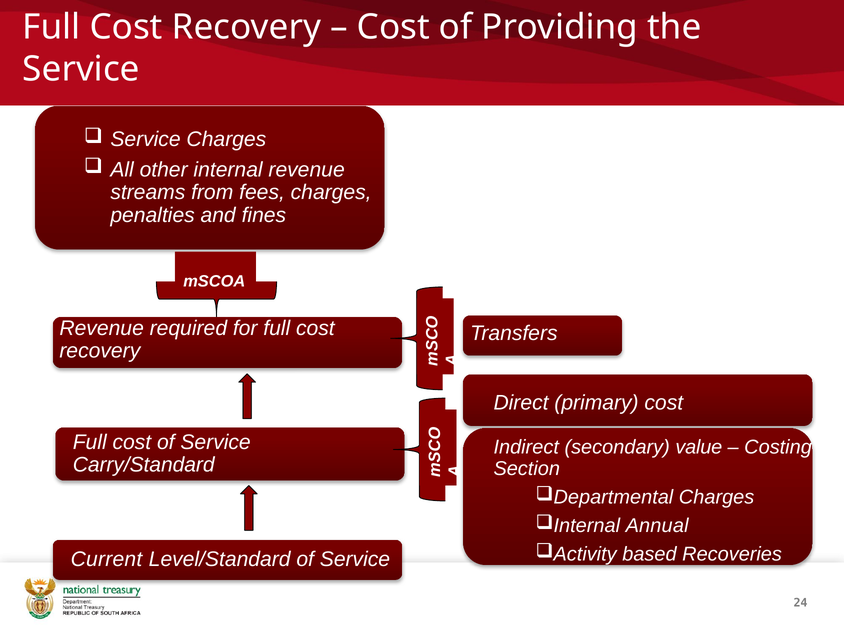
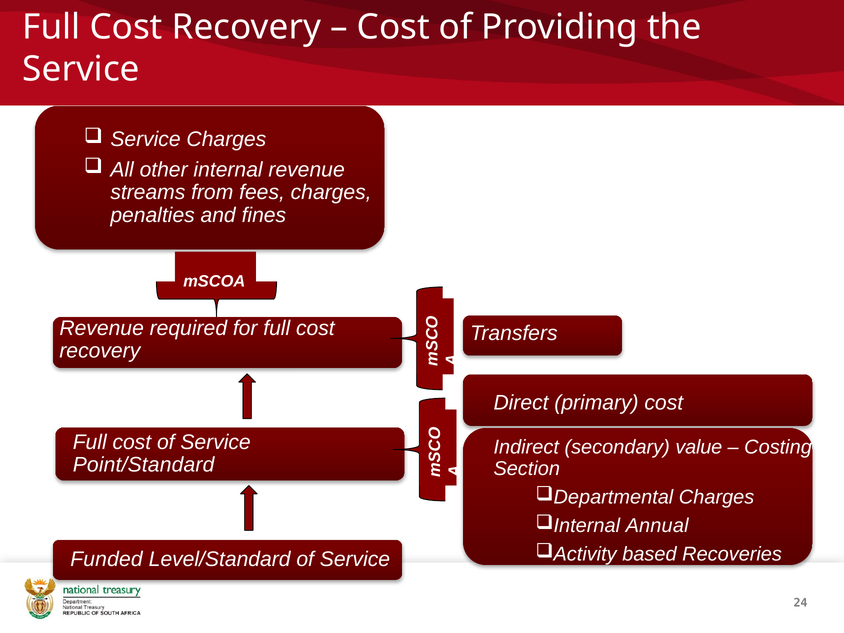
Carry/Standard: Carry/Standard -> Point/Standard
Current: Current -> Funded
